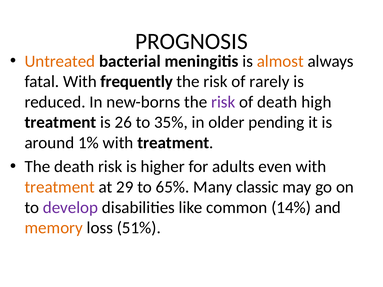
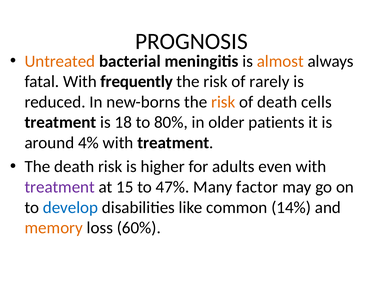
risk at (223, 102) colour: purple -> orange
high: high -> cells
26: 26 -> 18
35%: 35% -> 80%
pending: pending -> patients
1%: 1% -> 4%
treatment at (60, 187) colour: orange -> purple
29: 29 -> 15
65%: 65% -> 47%
classic: classic -> factor
develop colour: purple -> blue
51%: 51% -> 60%
